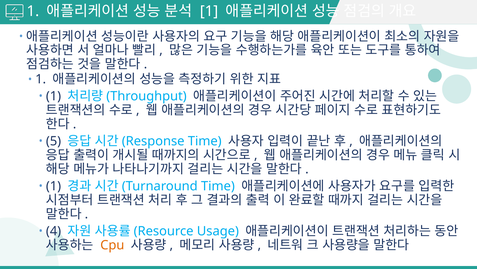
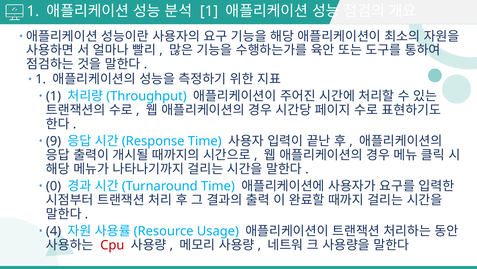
5: 5 -> 9
1 at (54, 186): 1 -> 0
Cpu colour: orange -> red
